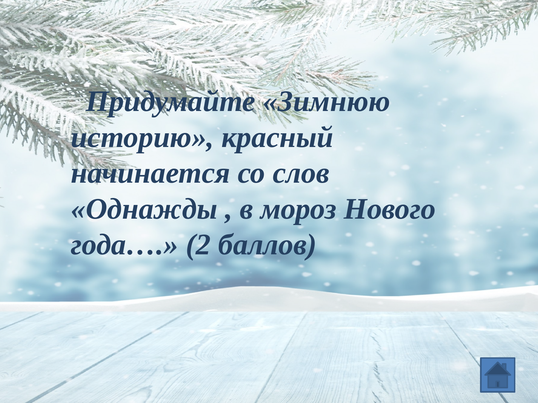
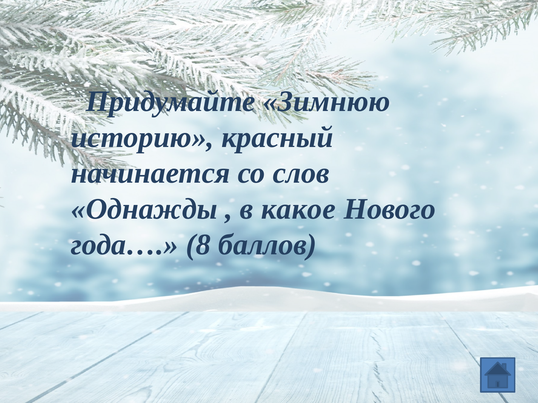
мороз: мороз -> какое
2: 2 -> 8
